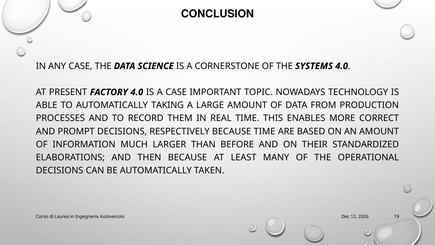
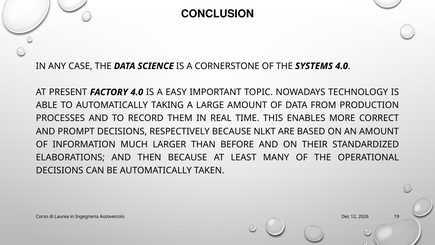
A CASE: CASE -> EASY
BECAUSE TIME: TIME -> NLKT
